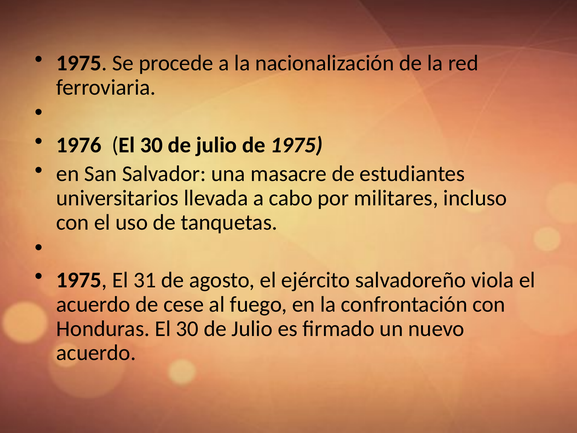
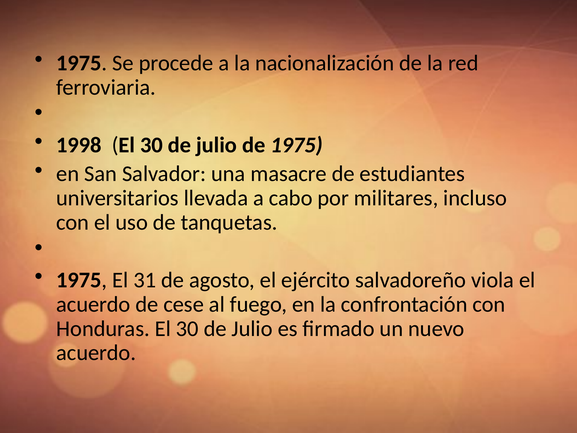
1976: 1976 -> 1998
